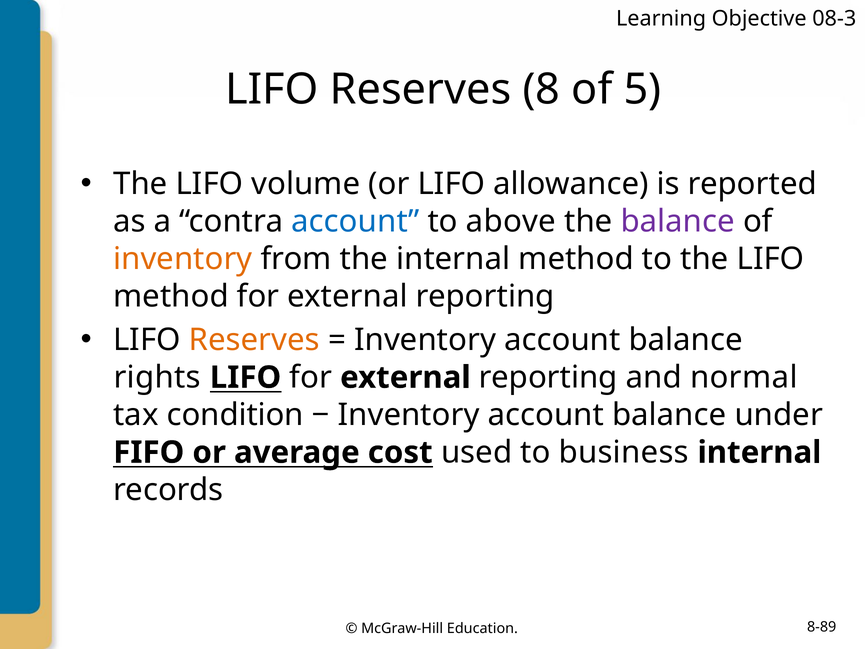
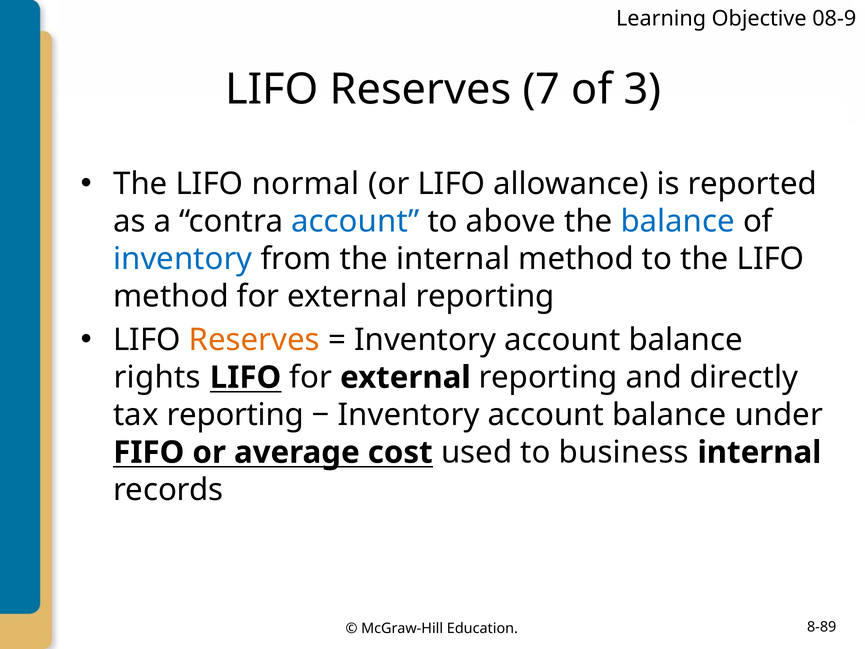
08-3: 08-3 -> 08-9
8: 8 -> 7
5: 5 -> 3
volume: volume -> normal
balance at (678, 221) colour: purple -> blue
inventory at (183, 259) colour: orange -> blue
normal: normal -> directly
tax condition: condition -> reporting
